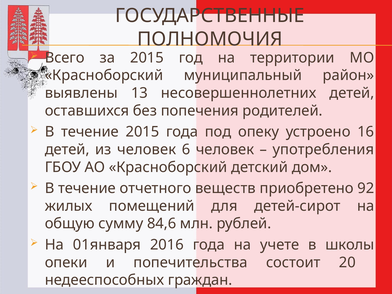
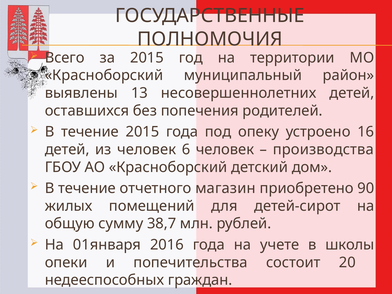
употребления: употребления -> производства
веществ: веществ -> магазин
92: 92 -> 90
84,6: 84,6 -> 38,7
